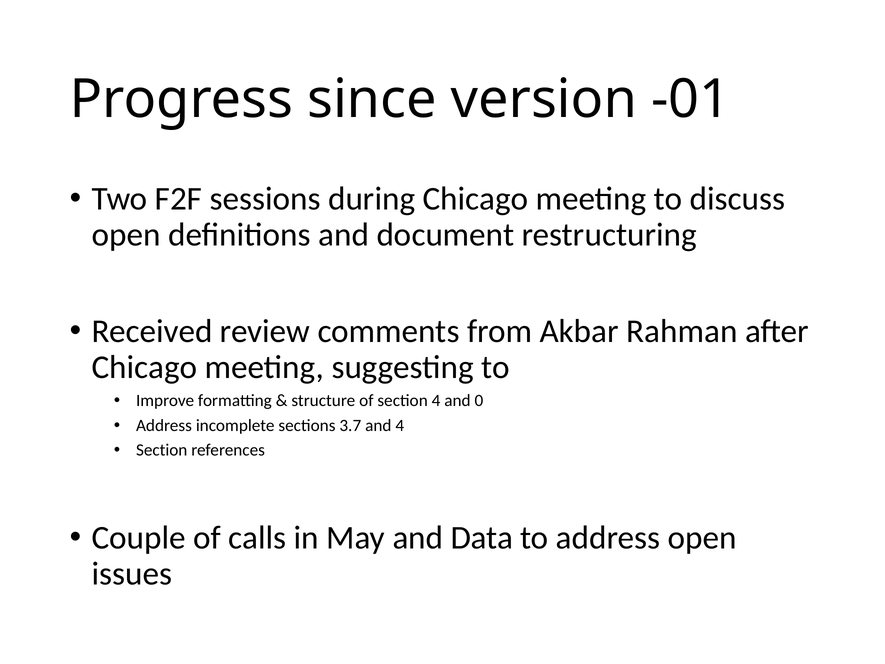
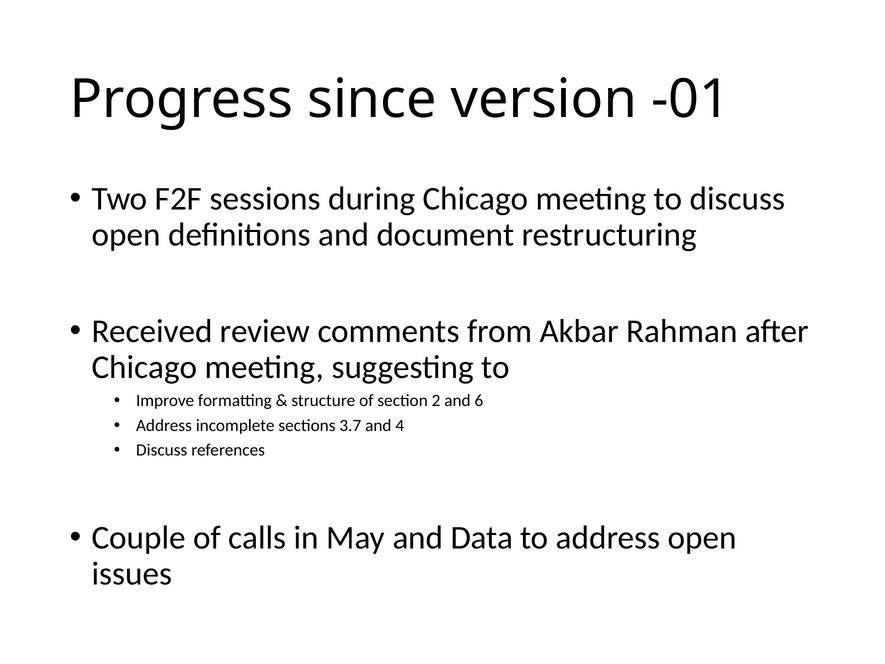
section 4: 4 -> 2
0: 0 -> 6
Section at (162, 450): Section -> Discuss
